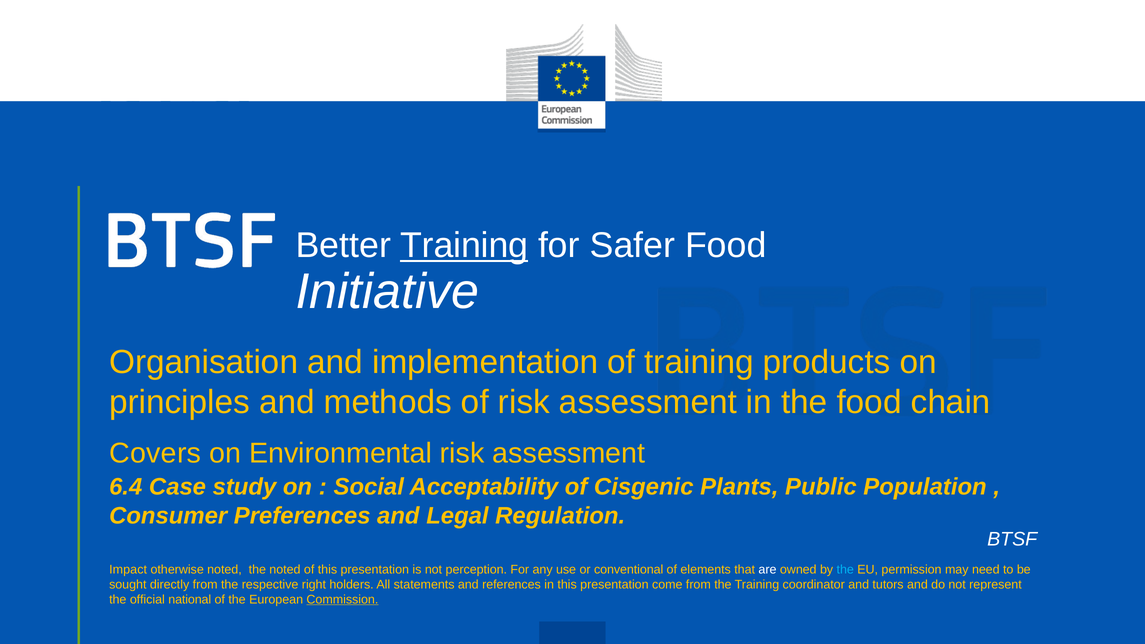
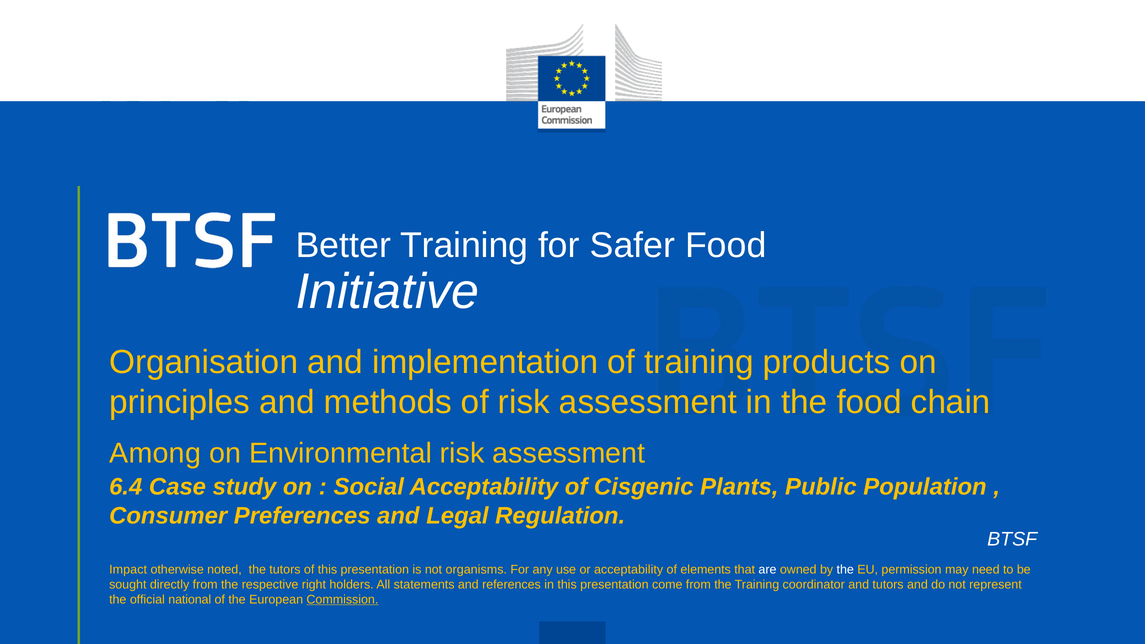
Training at (464, 246) underline: present -> none
Covers: Covers -> Among
the noted: noted -> tutors
perception: perception -> organisms
or conventional: conventional -> acceptability
the at (845, 569) colour: light blue -> white
